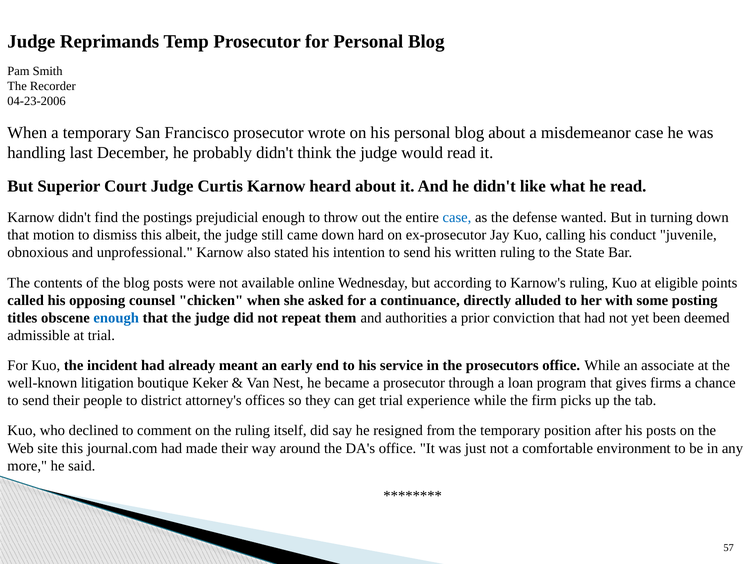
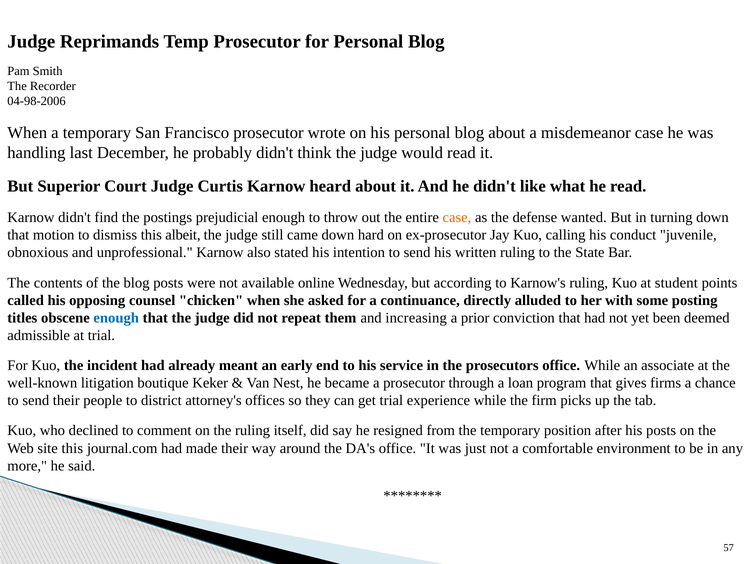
04-23-2006: 04-23-2006 -> 04-98-2006
case at (457, 217) colour: blue -> orange
eligible: eligible -> student
authorities: authorities -> increasing
